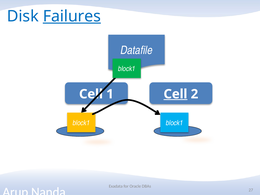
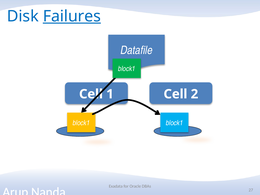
Cell at (175, 94) underline: present -> none
